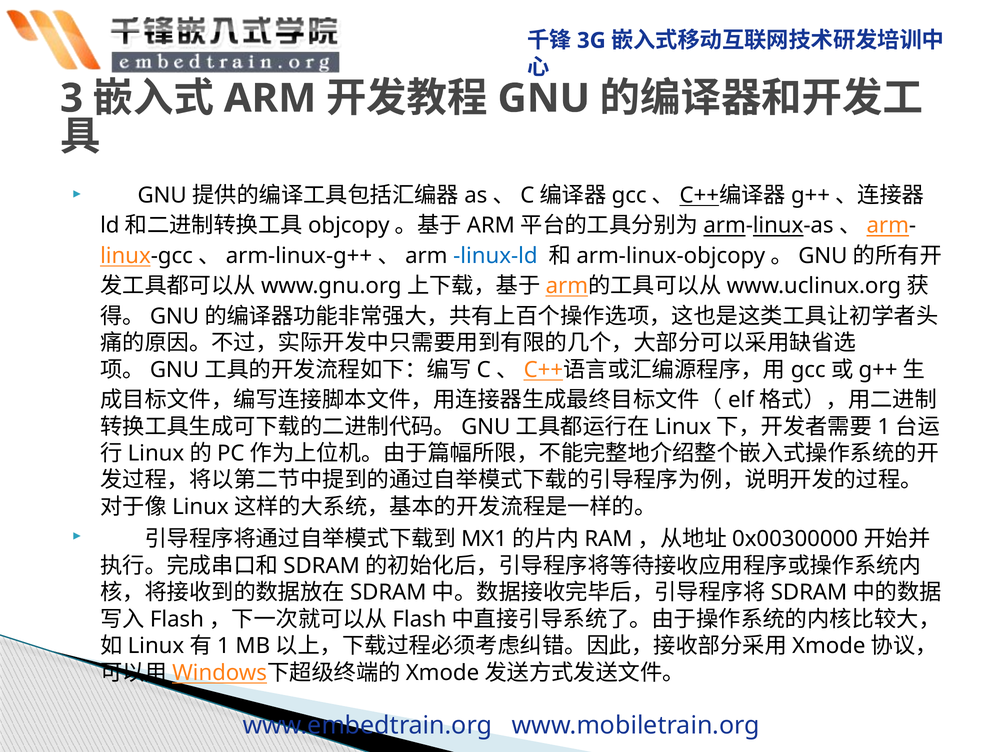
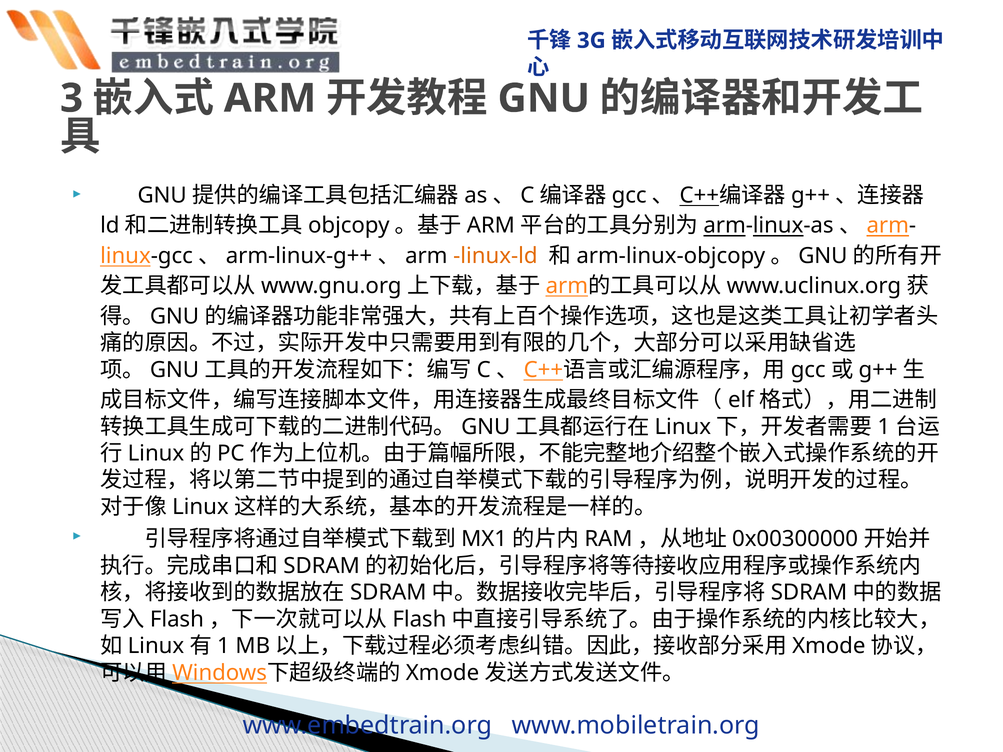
linux-ld colour: blue -> orange
